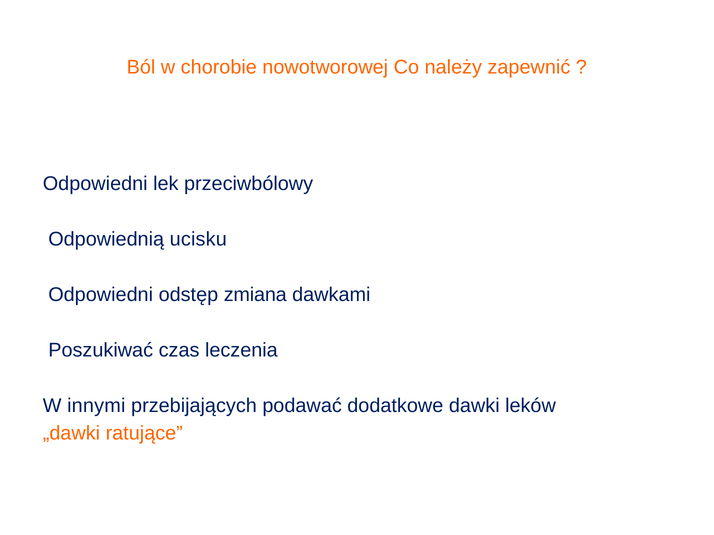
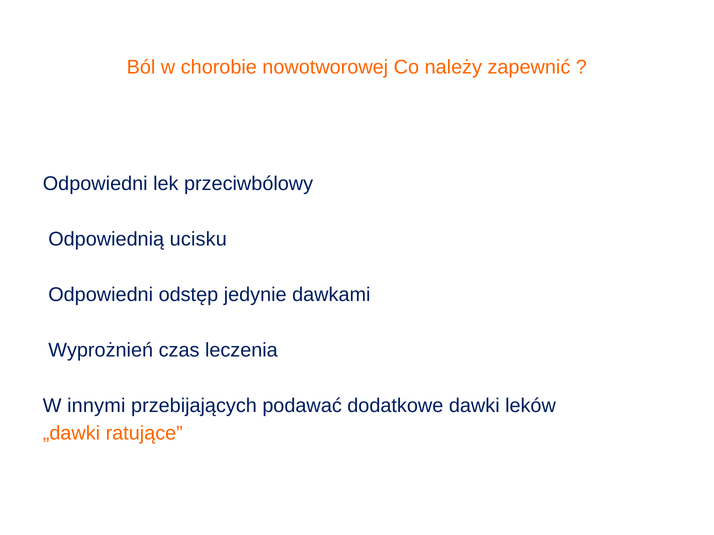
zmiana: zmiana -> jedynie
Poszukiwać: Poszukiwać -> Wyprożnień
